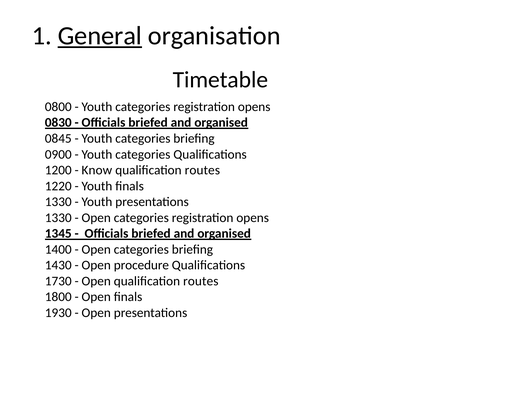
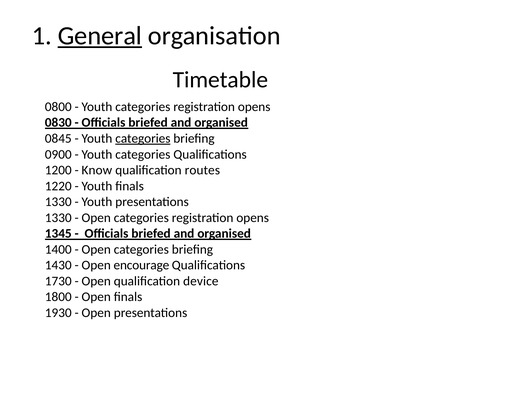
categories at (143, 139) underline: none -> present
procedure: procedure -> encourage
Open qualification routes: routes -> device
